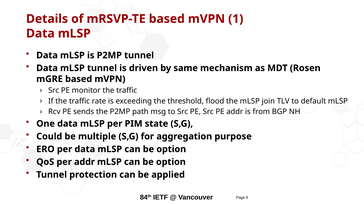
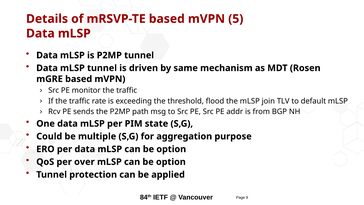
1: 1 -> 5
per addr: addr -> over
